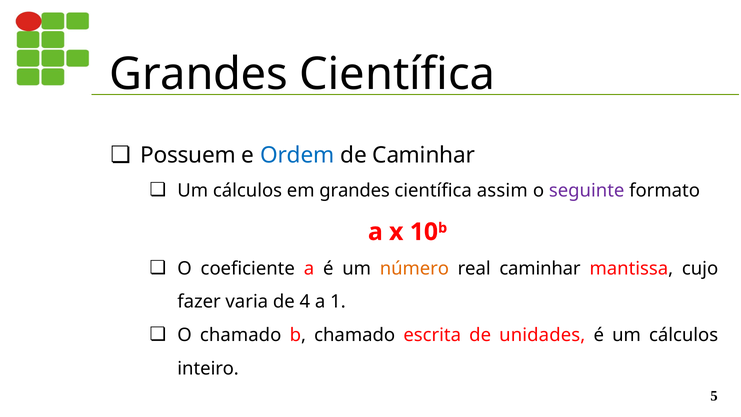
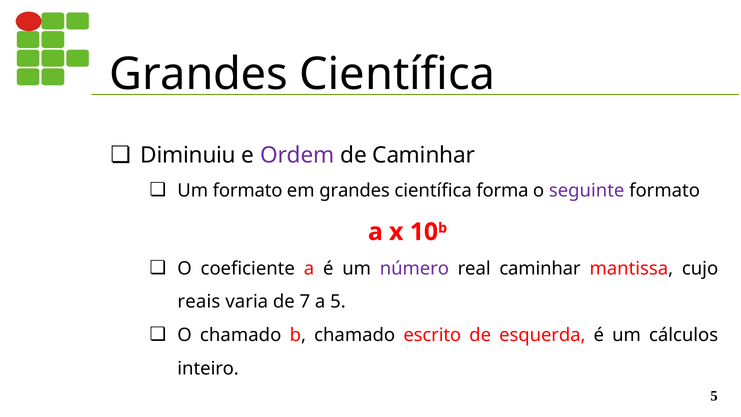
Possuem: Possuem -> Diminuiu
Ordem colour: blue -> purple
cálculos at (248, 191): cálculos -> formato
assim: assim -> forma
número colour: orange -> purple
fazer: fazer -> reais
4: 4 -> 7
a 1: 1 -> 5
escrita: escrita -> escrito
unidades: unidades -> esquerda
